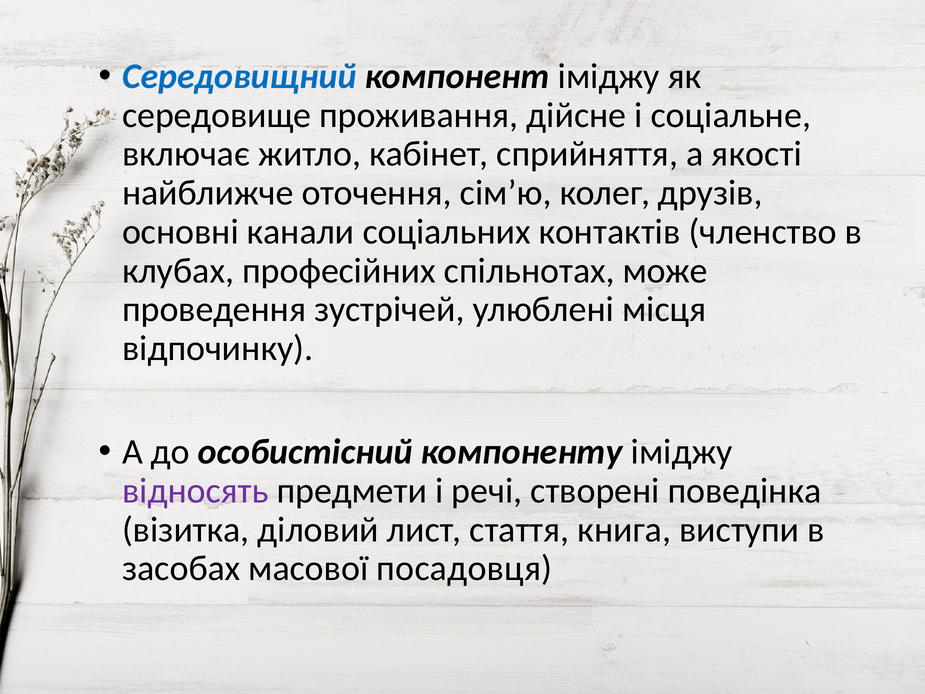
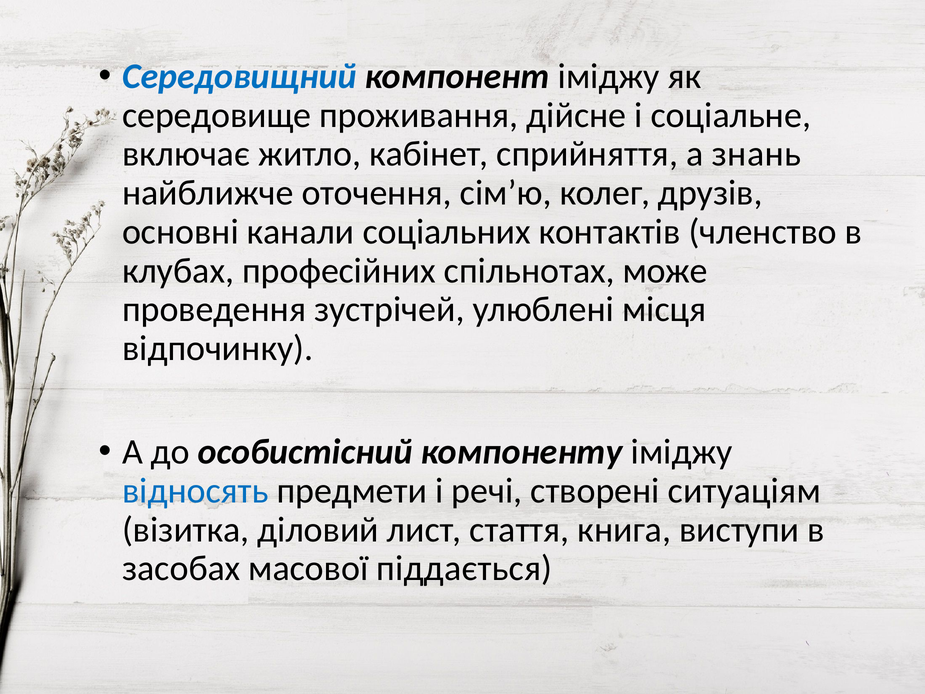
якості: якості -> знань
відносять colour: purple -> blue
поведінка: поведінка -> ситуаціям
посадовця: посадовця -> піддається
